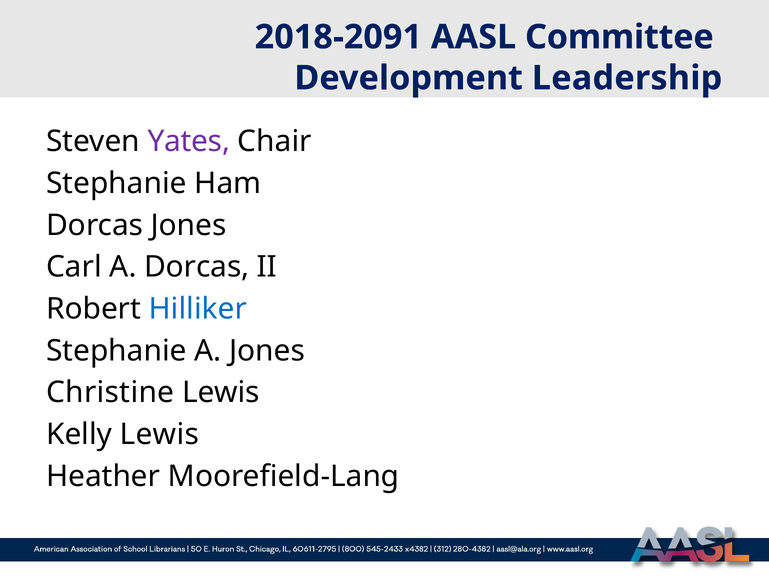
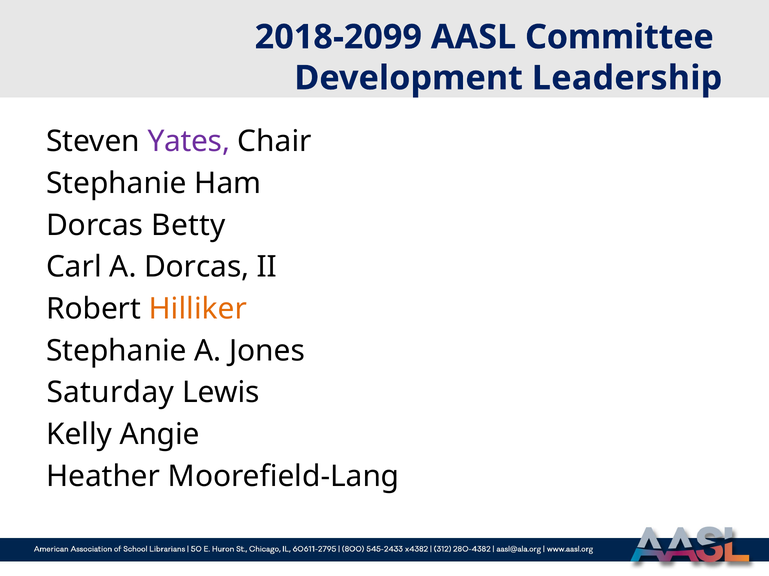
2018-2091: 2018-2091 -> 2018-2099
Dorcas Jones: Jones -> Betty
Hilliker colour: blue -> orange
Christine: Christine -> Saturday
Kelly Lewis: Lewis -> Angie
